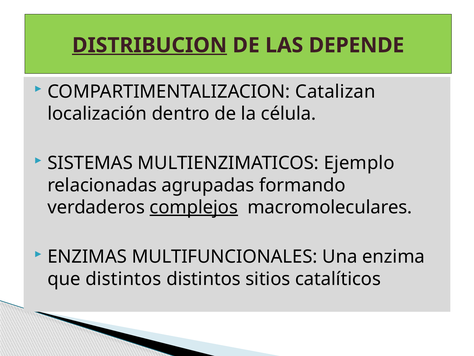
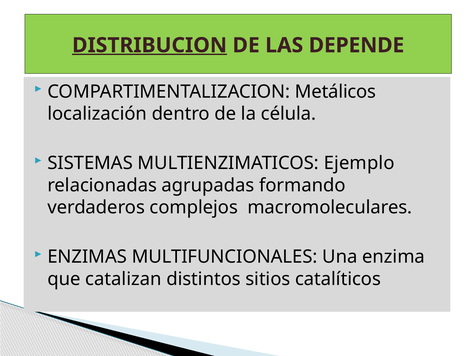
Catalizan: Catalizan -> Metálicos
complejos underline: present -> none
que distintos: distintos -> catalizan
